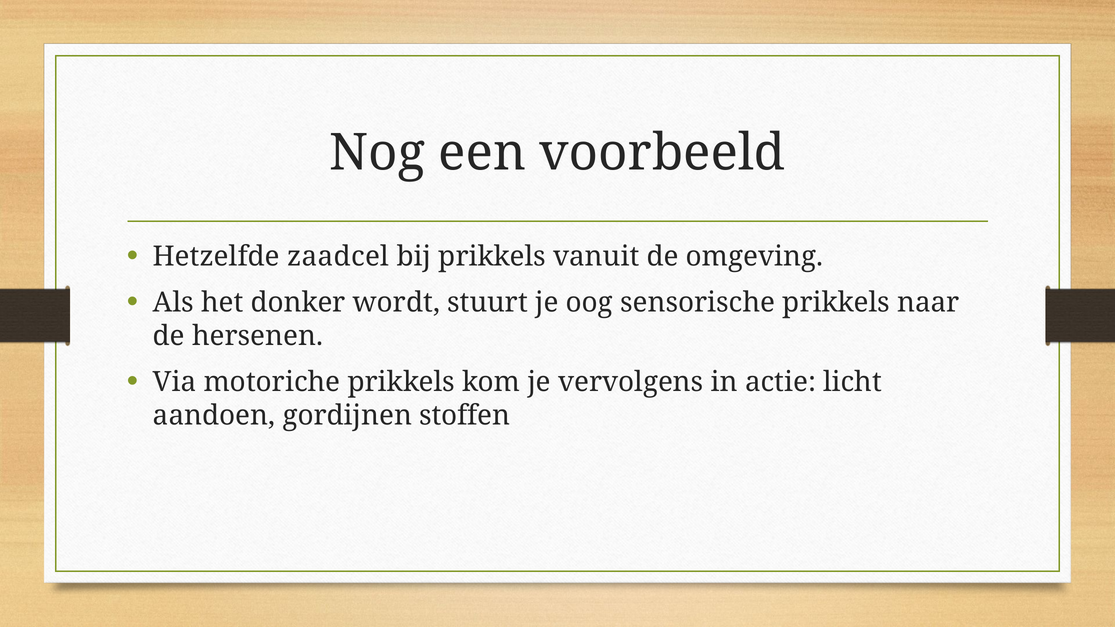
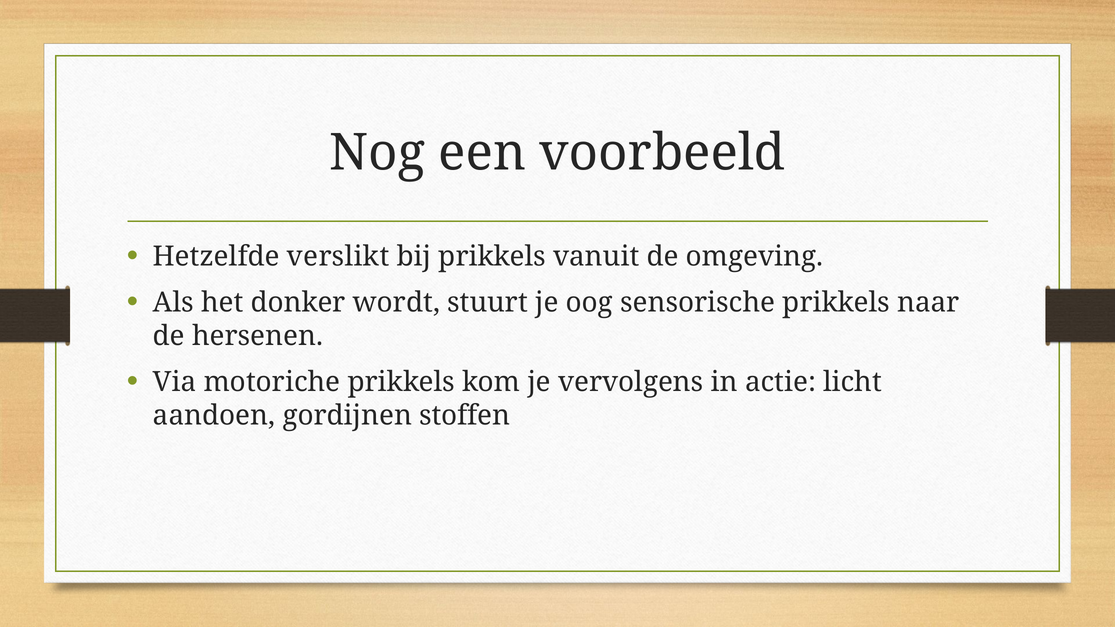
zaadcel: zaadcel -> verslikt
